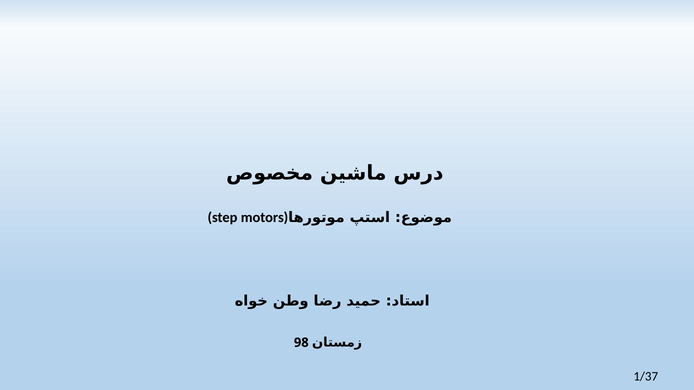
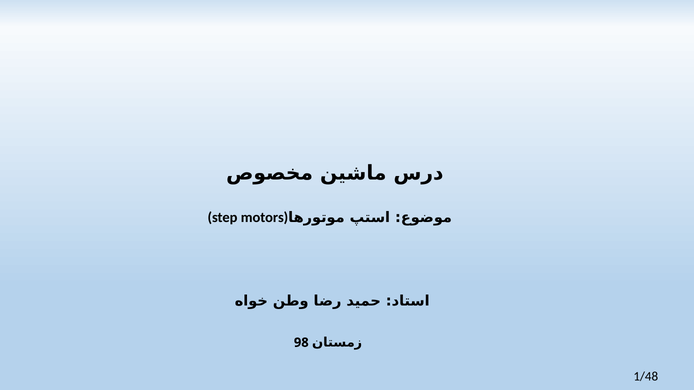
1/37: 1/37 -> 1/48
